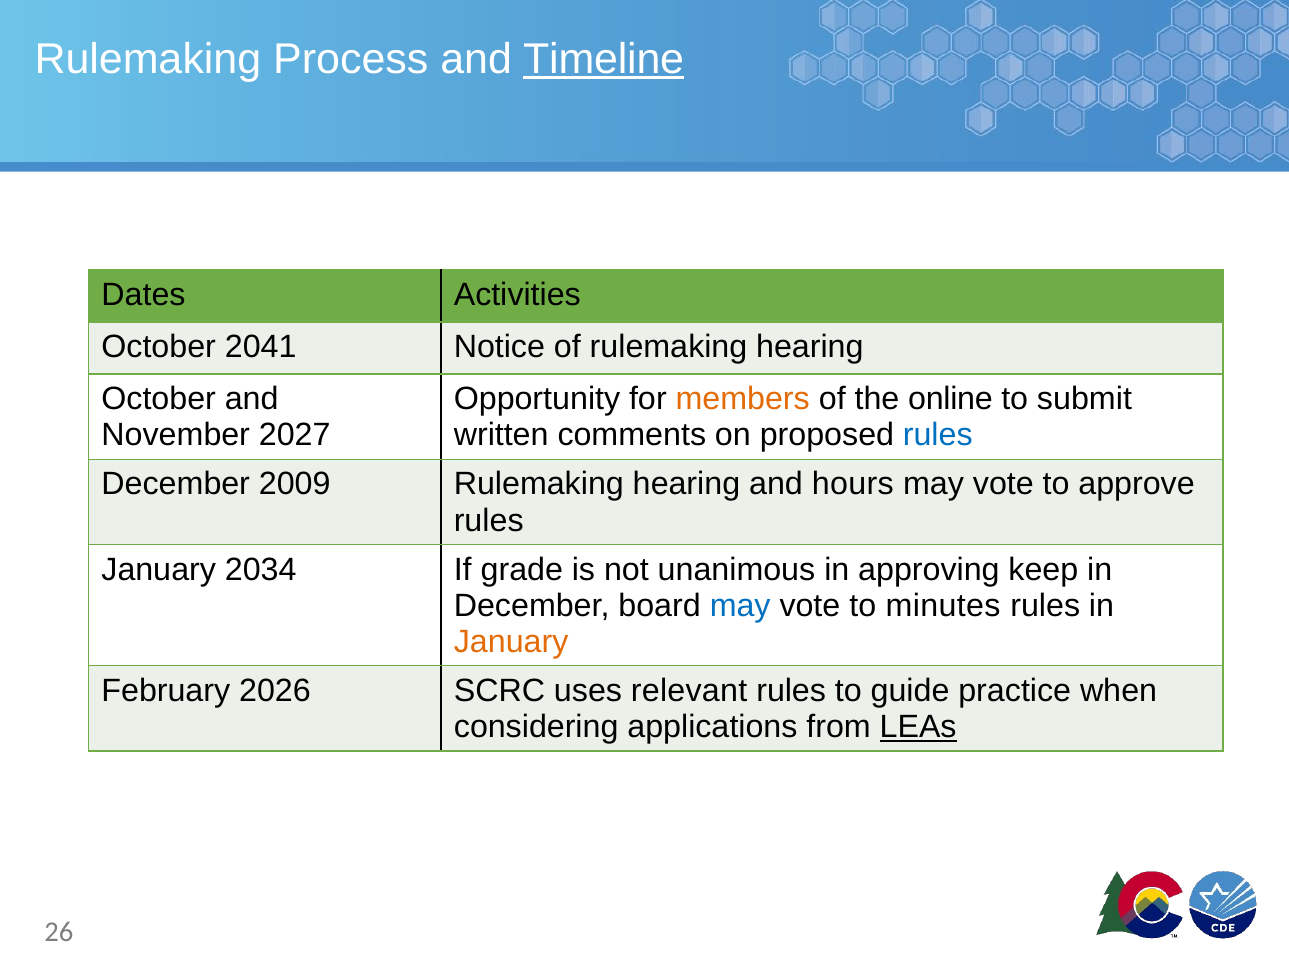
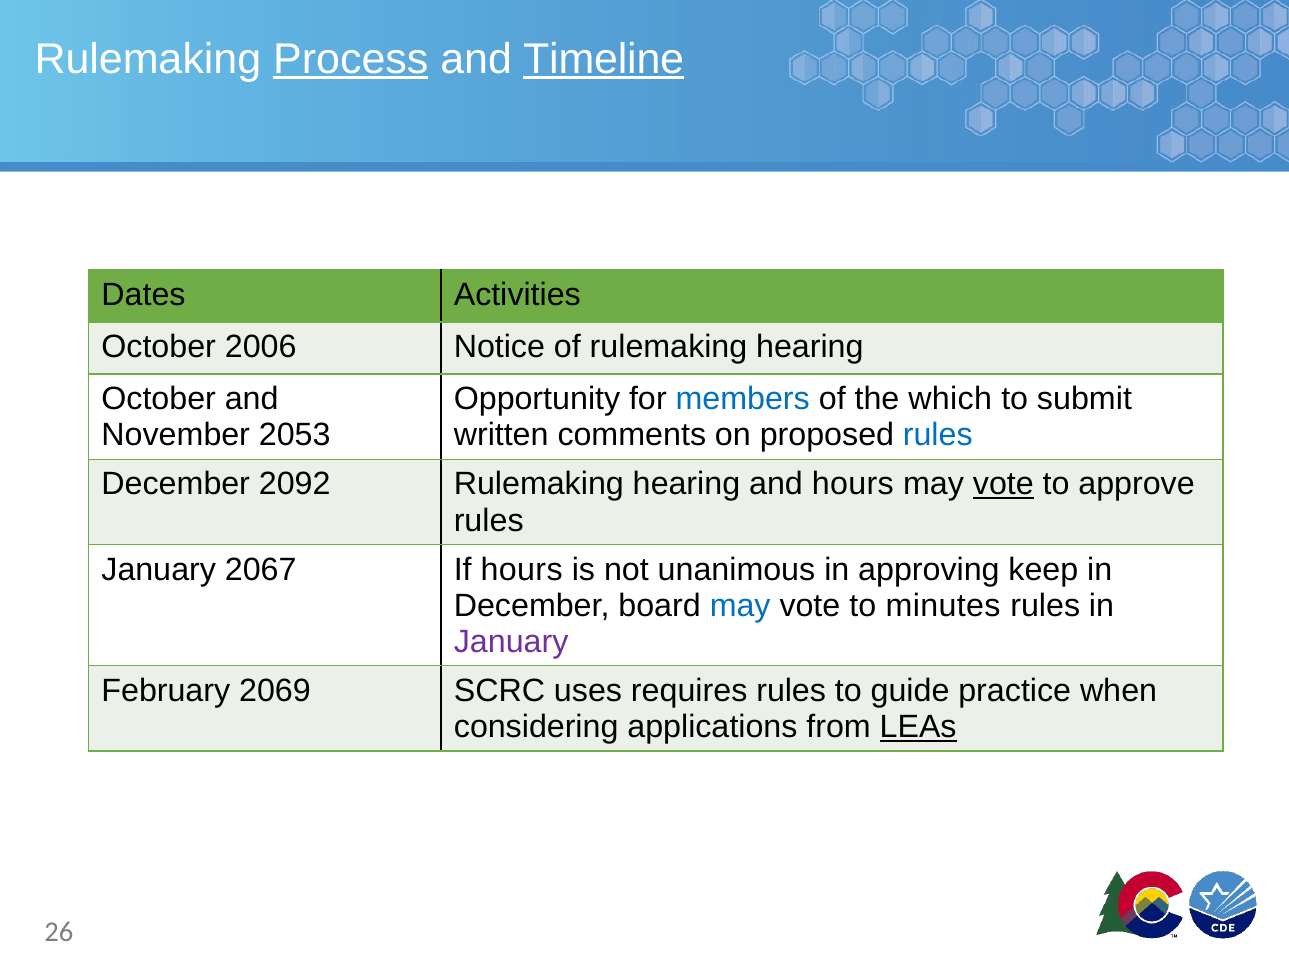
Process underline: none -> present
2041: 2041 -> 2006
members colour: orange -> blue
online: online -> which
2027: 2027 -> 2053
2009: 2009 -> 2092
vote at (1003, 484) underline: none -> present
2034: 2034 -> 2067
If grade: grade -> hours
January at (511, 641) colour: orange -> purple
2026: 2026 -> 2069
relevant: relevant -> requires
